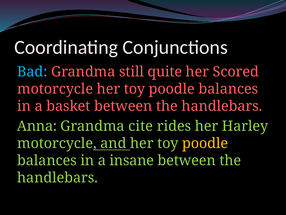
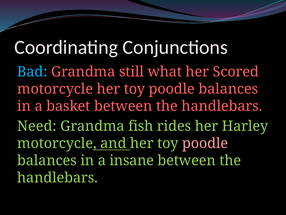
quite: quite -> what
Anna: Anna -> Need
cite: cite -> fish
poodle at (205, 143) colour: yellow -> pink
